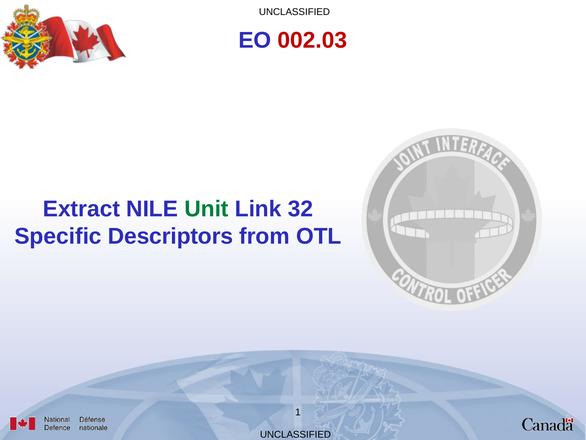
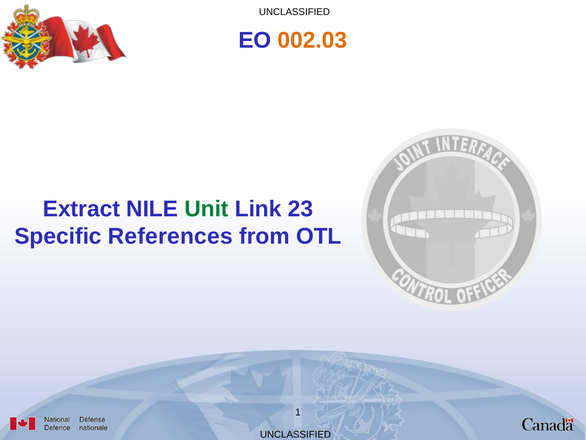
002.03 colour: red -> orange
32: 32 -> 23
Descriptors: Descriptors -> References
